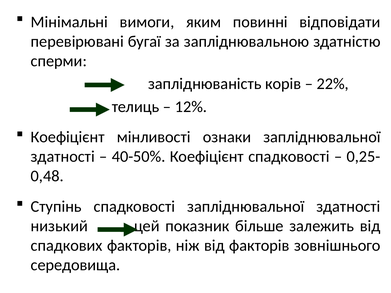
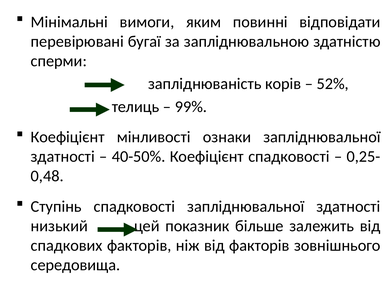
22%: 22% -> 52%
12%: 12% -> 99%
